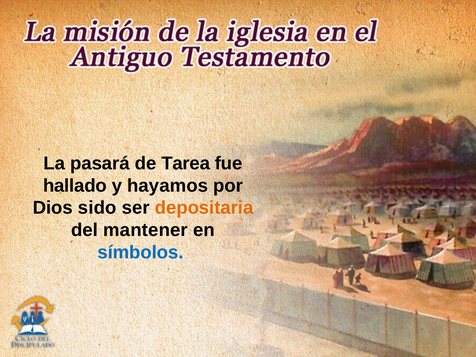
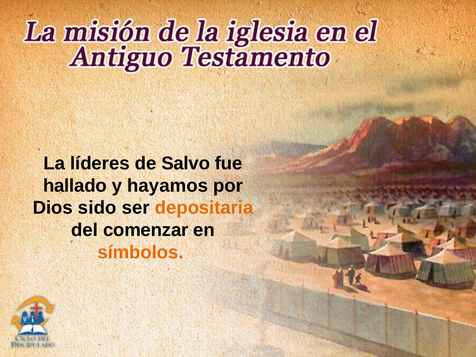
pasará: pasará -> líderes
Tarea: Tarea -> Salvo
mantener: mantener -> comenzar
símbolos colour: blue -> orange
